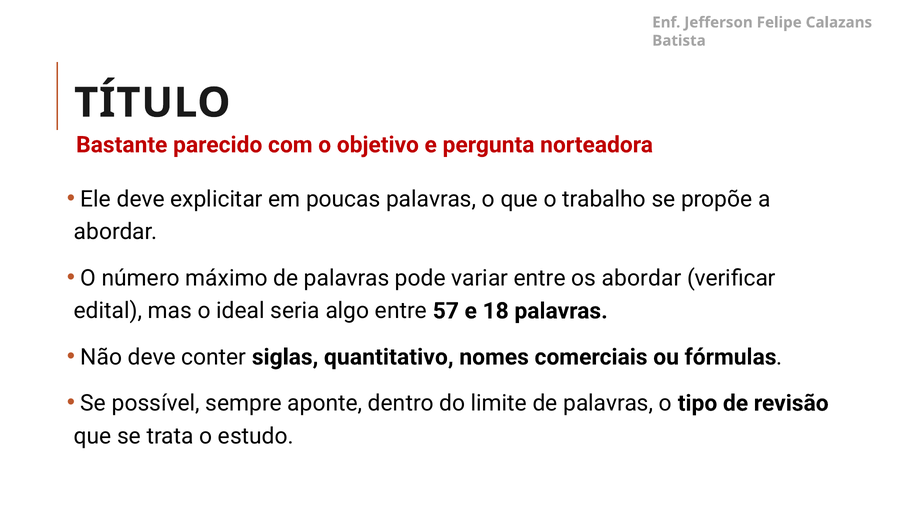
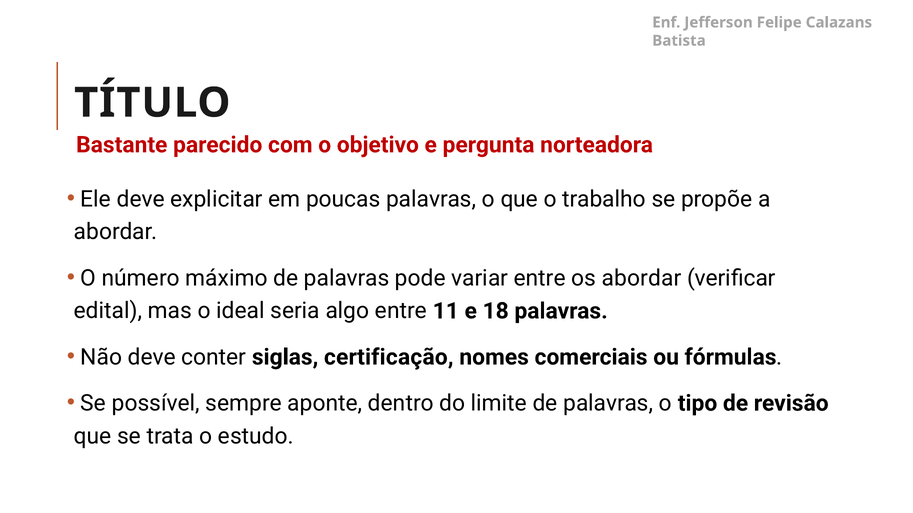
57: 57 -> 11
quantitativo: quantitativo -> certificação
